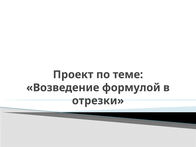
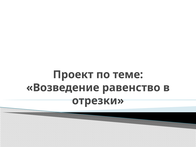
формулой: формулой -> равенство
